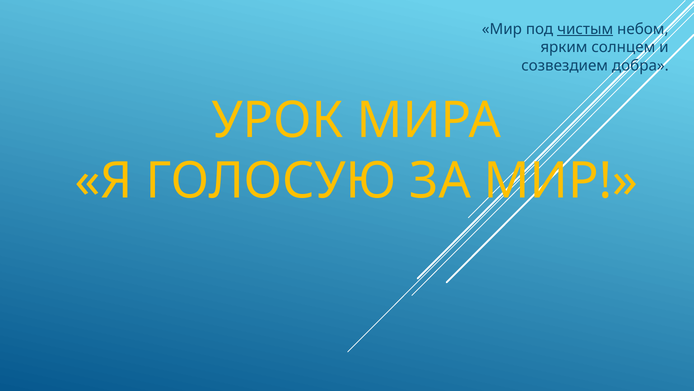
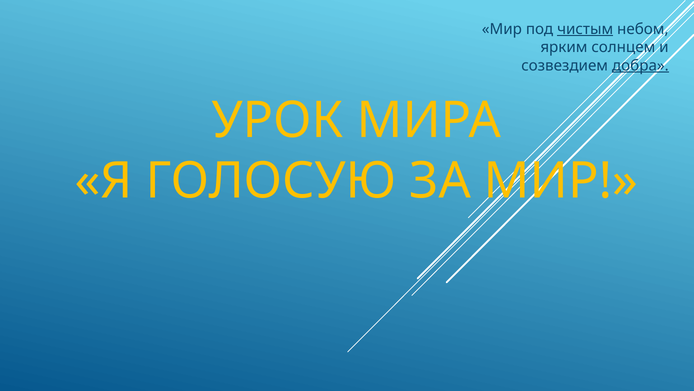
добра underline: none -> present
